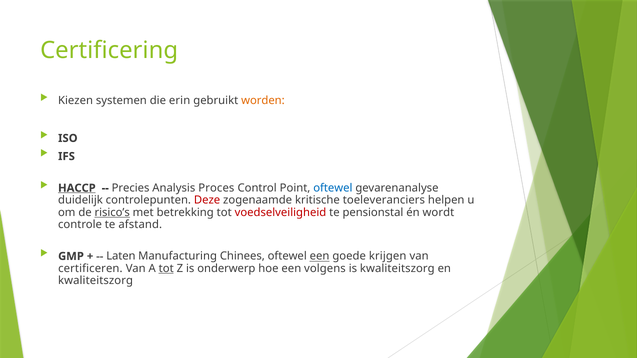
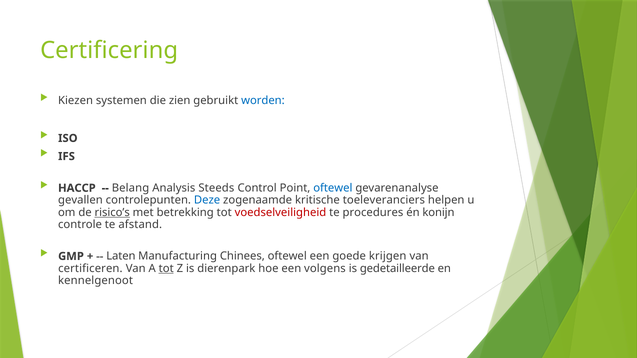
erin: erin -> zien
worden colour: orange -> blue
HACCP underline: present -> none
Precies: Precies -> Belang
Proces: Proces -> Steeds
duidelijk: duidelijk -> gevallen
Deze colour: red -> blue
pensionstal: pensionstal -> procedures
wordt: wordt -> konijn
een at (320, 256) underline: present -> none
onderwerp: onderwerp -> dierenpark
is kwaliteitszorg: kwaliteitszorg -> gedetailleerde
kwaliteitszorg at (96, 281): kwaliteitszorg -> kennelgenoot
